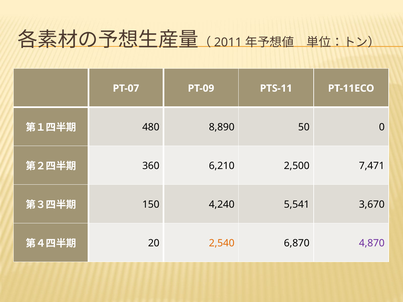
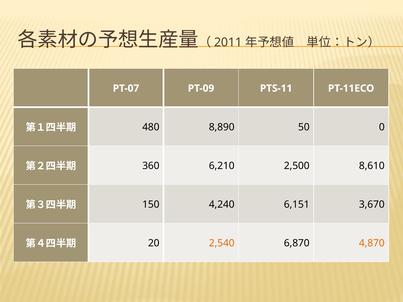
7,471: 7,471 -> 8,610
5,541: 5,541 -> 6,151
4,870 colour: purple -> orange
